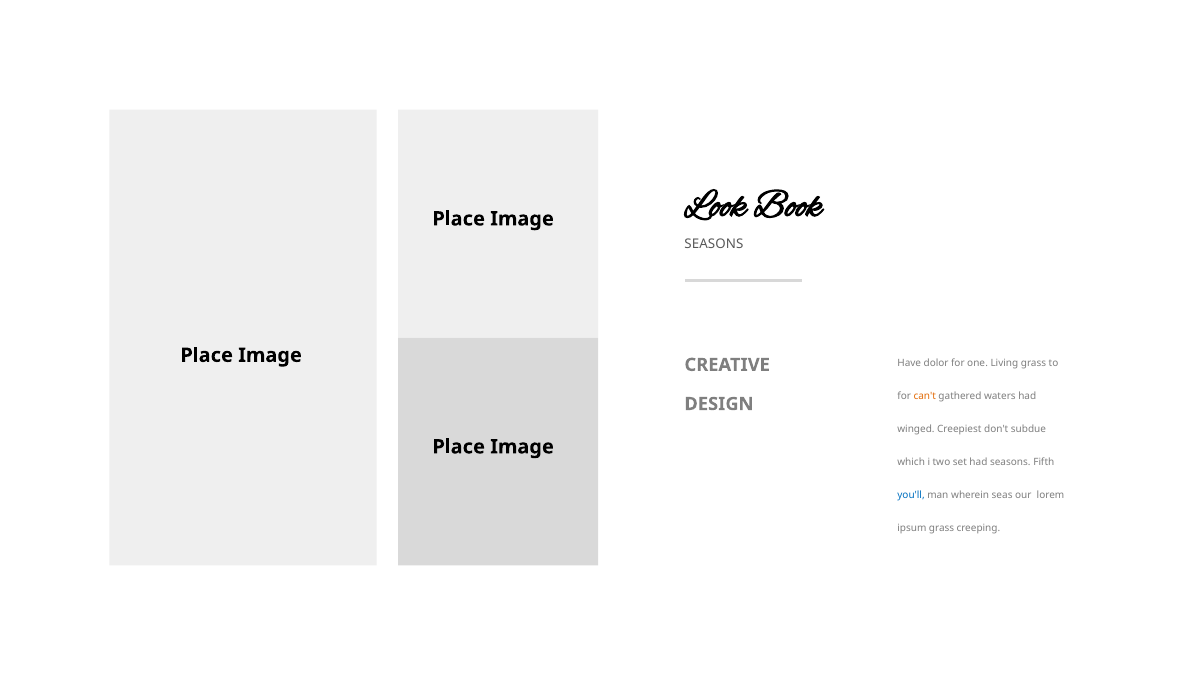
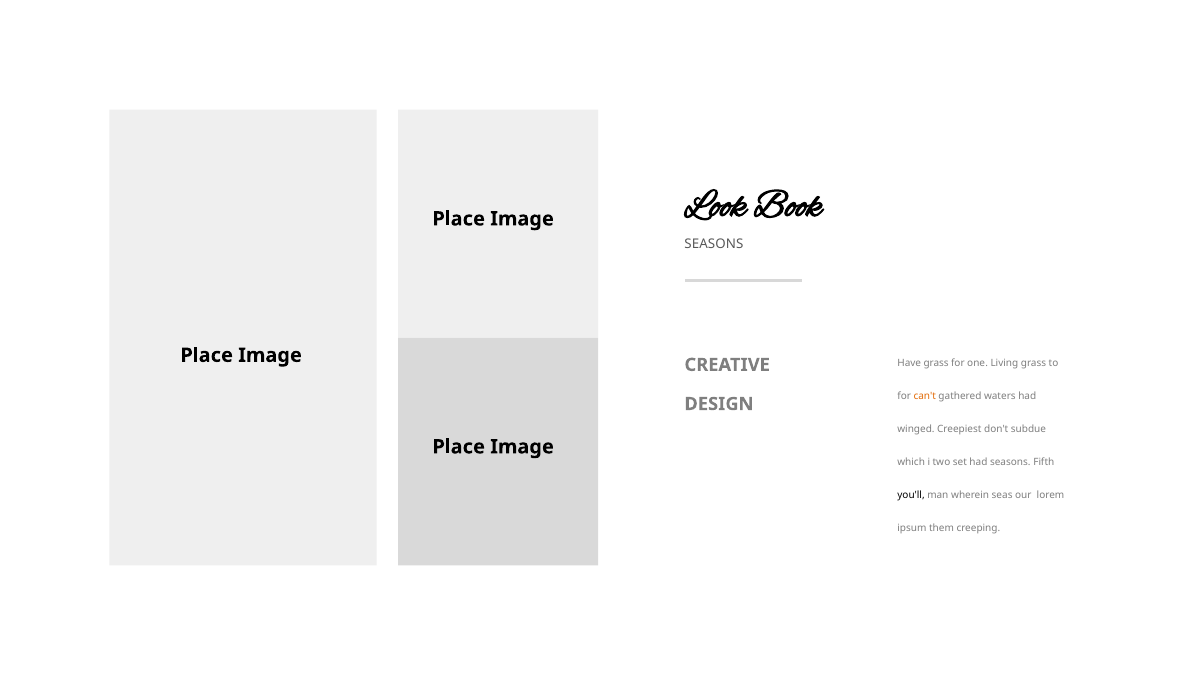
Have dolor: dolor -> grass
you'll colour: blue -> black
ipsum grass: grass -> them
